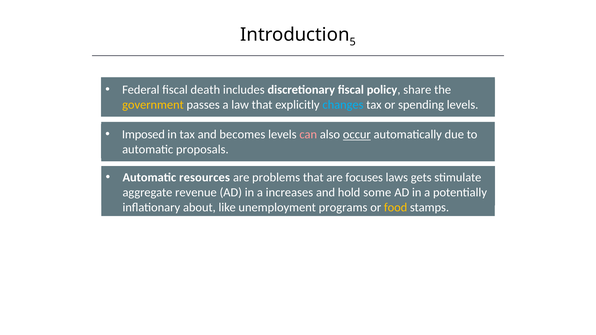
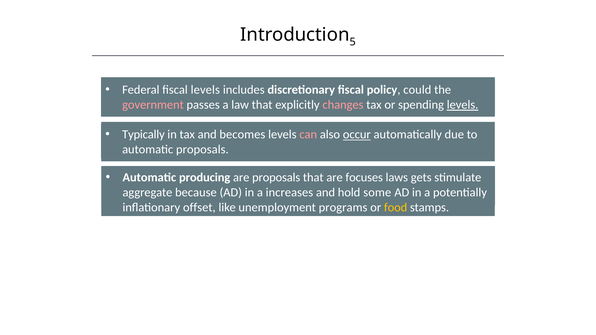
fiscal death: death -> levels
share: share -> could
government colour: yellow -> pink
changes colour: light blue -> pink
levels at (463, 105) underline: none -> present
Imposed: Imposed -> Typically
resources: resources -> producing
are problems: problems -> proposals
revenue: revenue -> because
about: about -> offset
